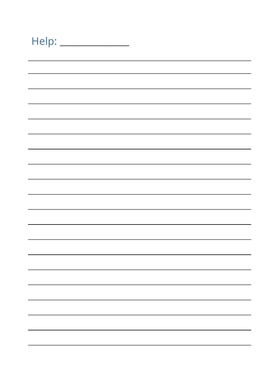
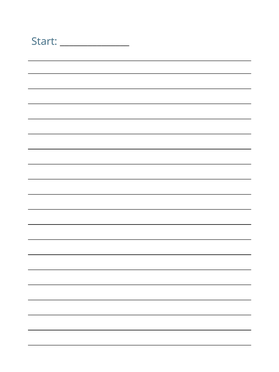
Help: Help -> Start
